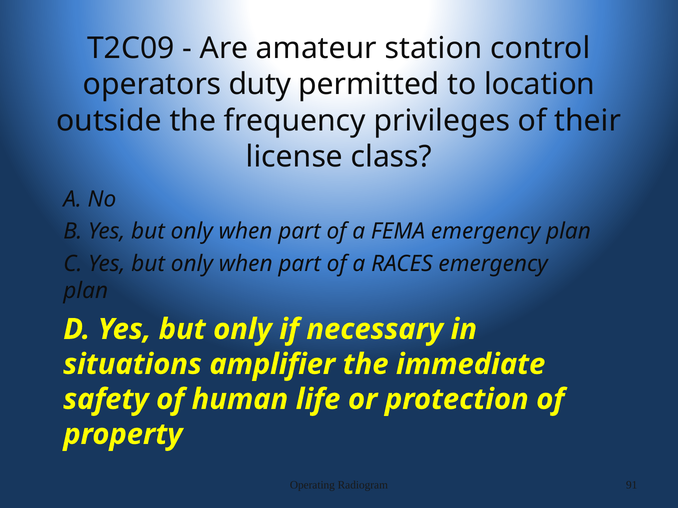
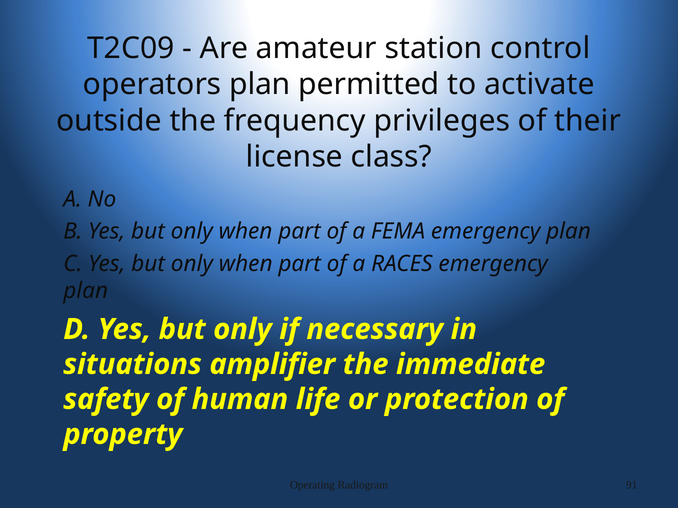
operators duty: duty -> plan
location: location -> activate
